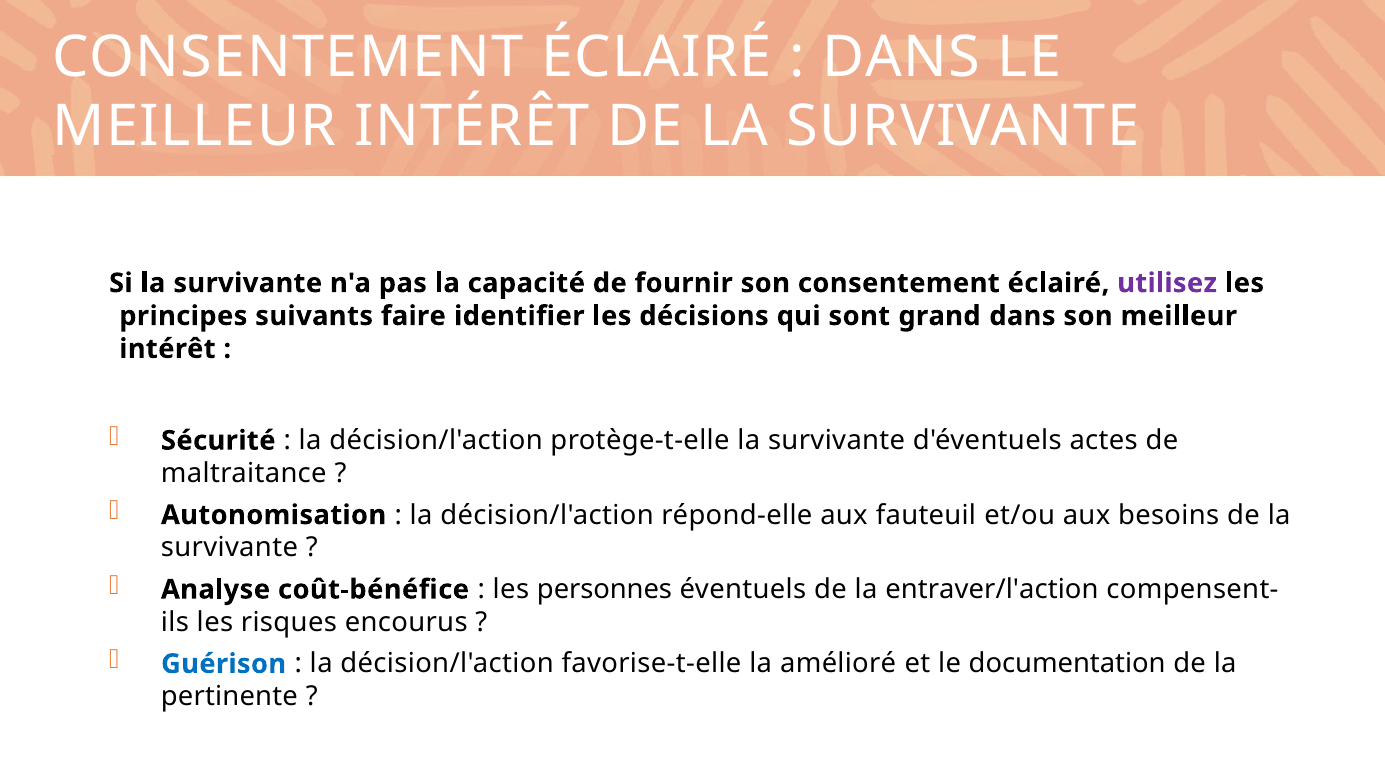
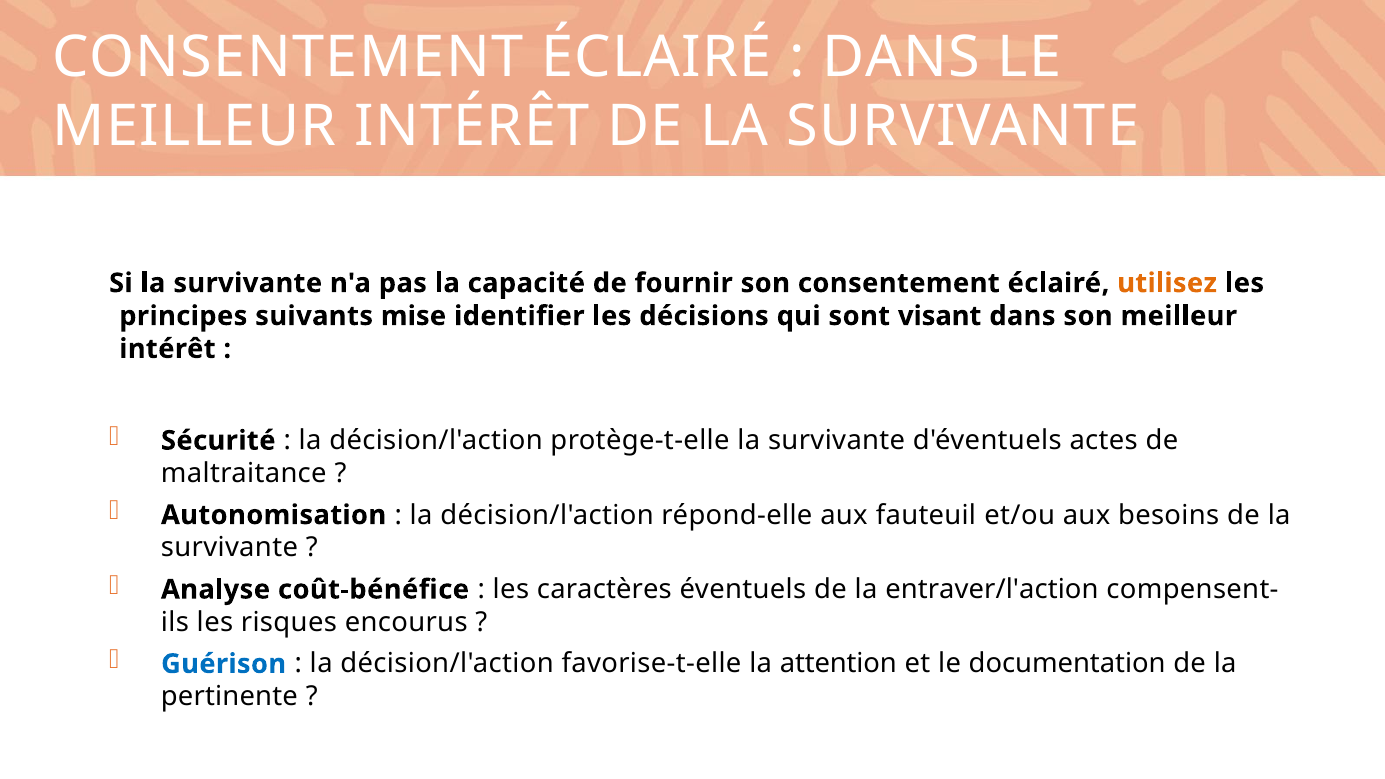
utilisez colour: purple -> orange
faire: faire -> mise
grand: grand -> visant
personnes: personnes -> caractères
amélioré: amélioré -> attention
